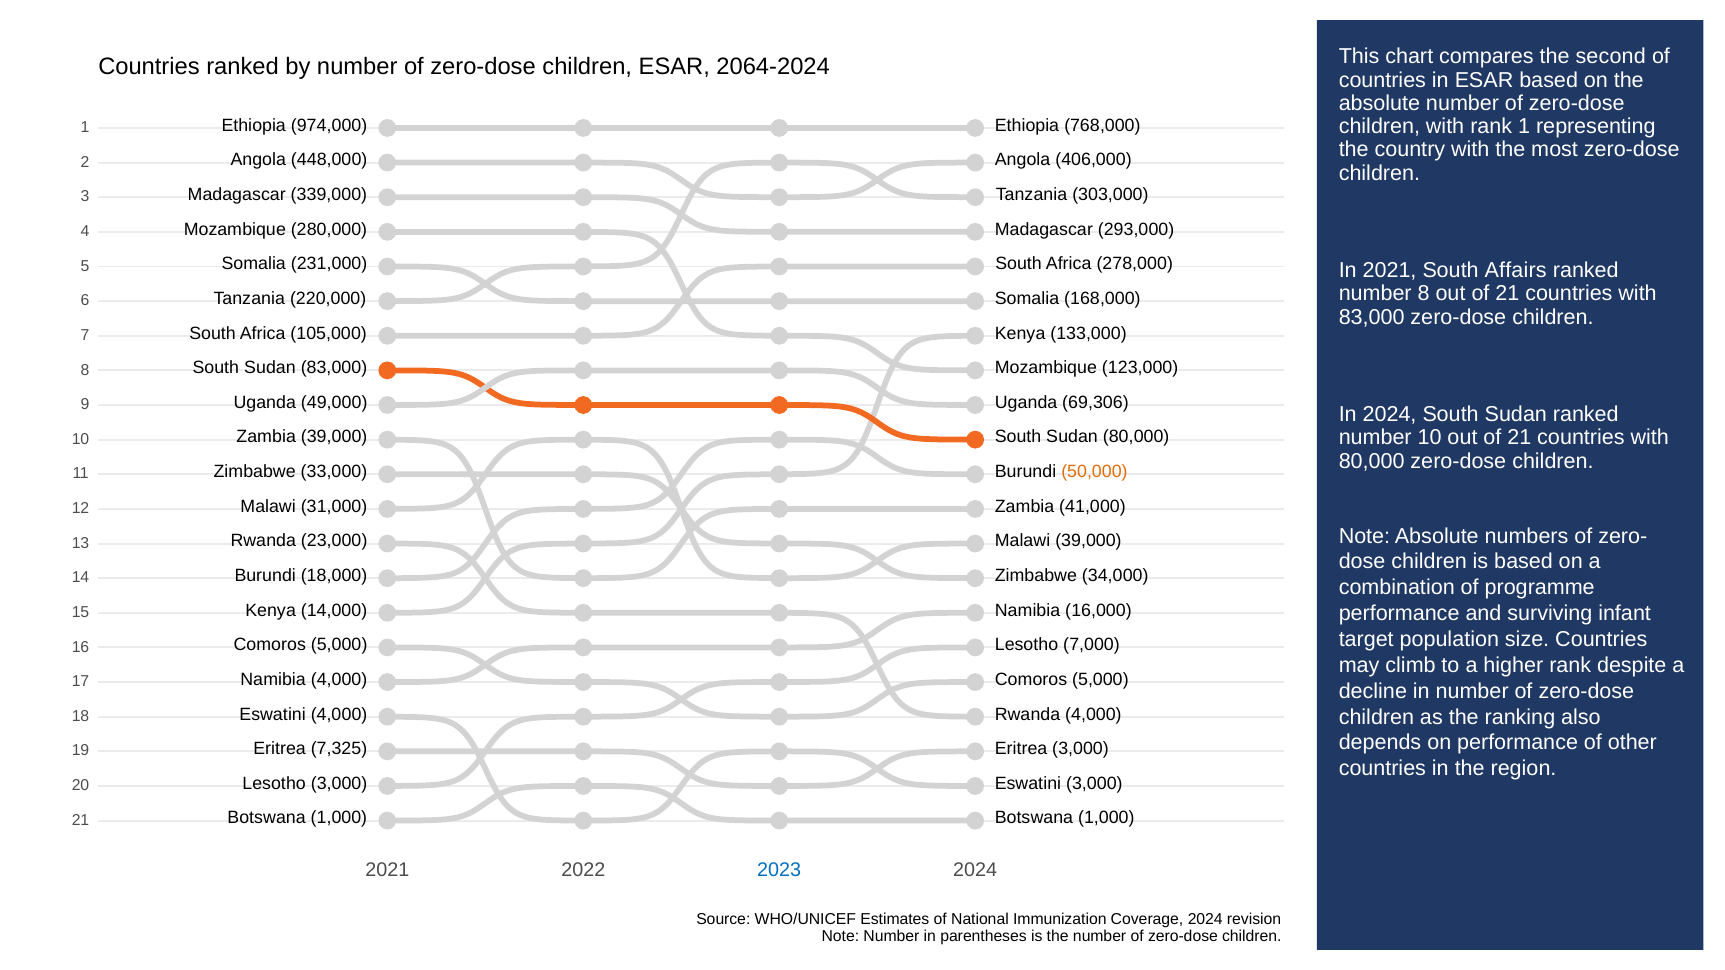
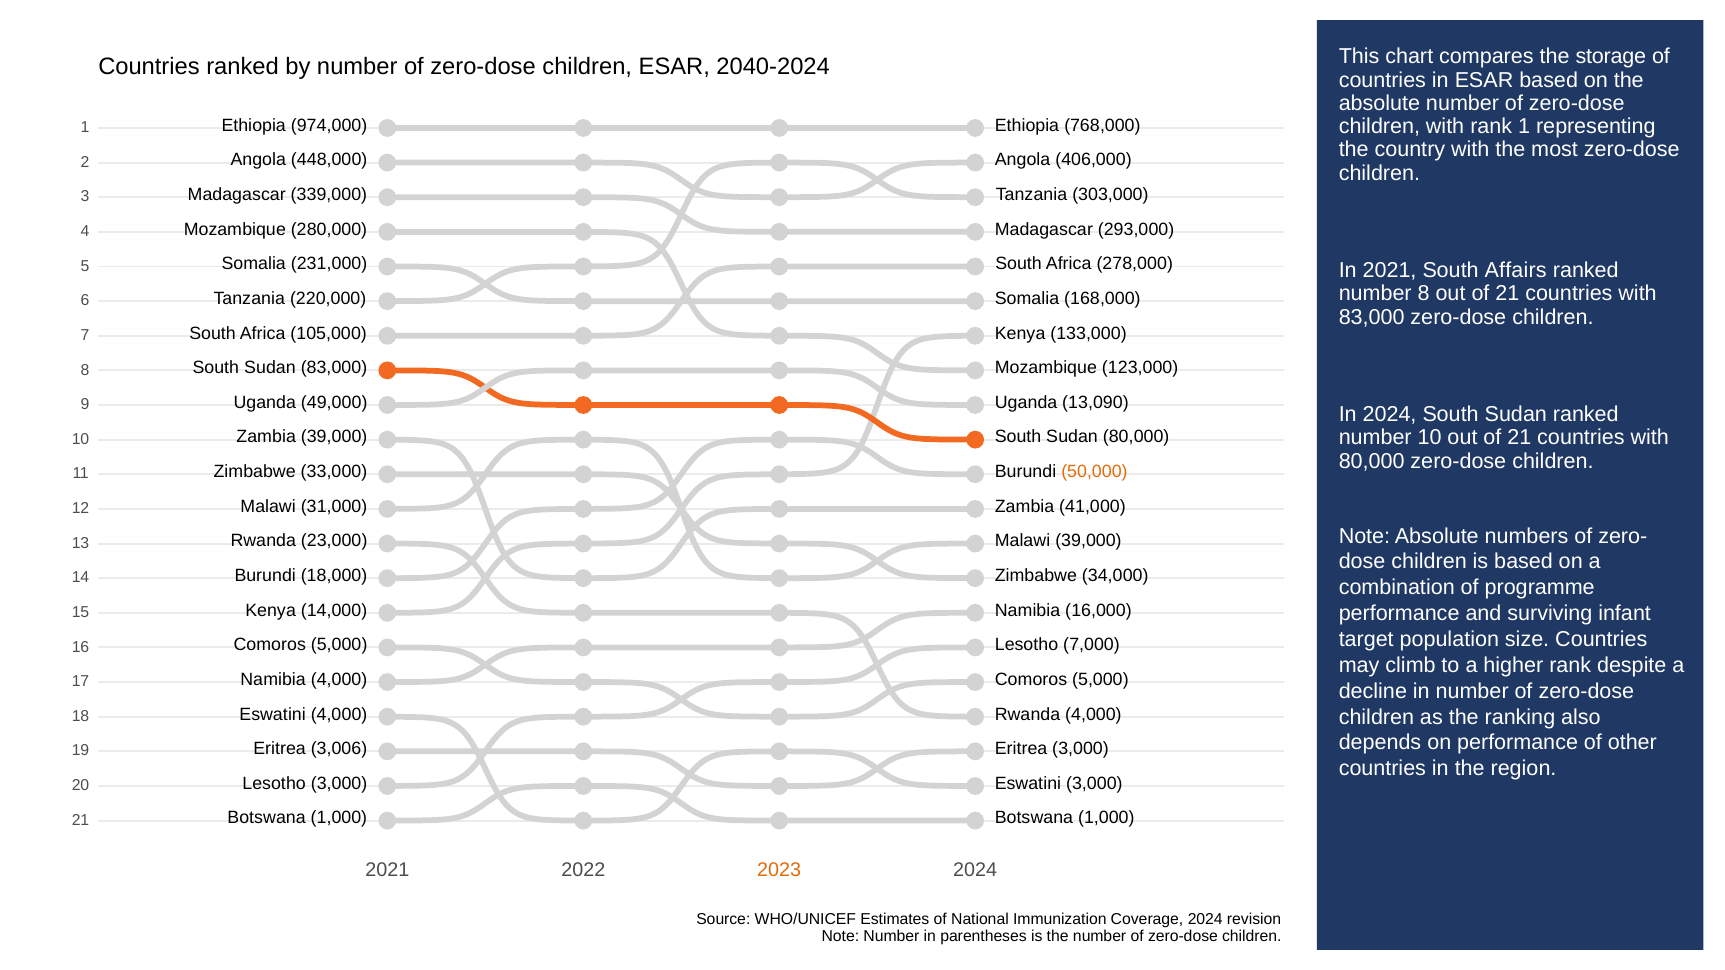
second: second -> storage
2064-2024: 2064-2024 -> 2040-2024
69,306: 69,306 -> 13,090
7,325: 7,325 -> 3,006
2023 colour: blue -> orange
